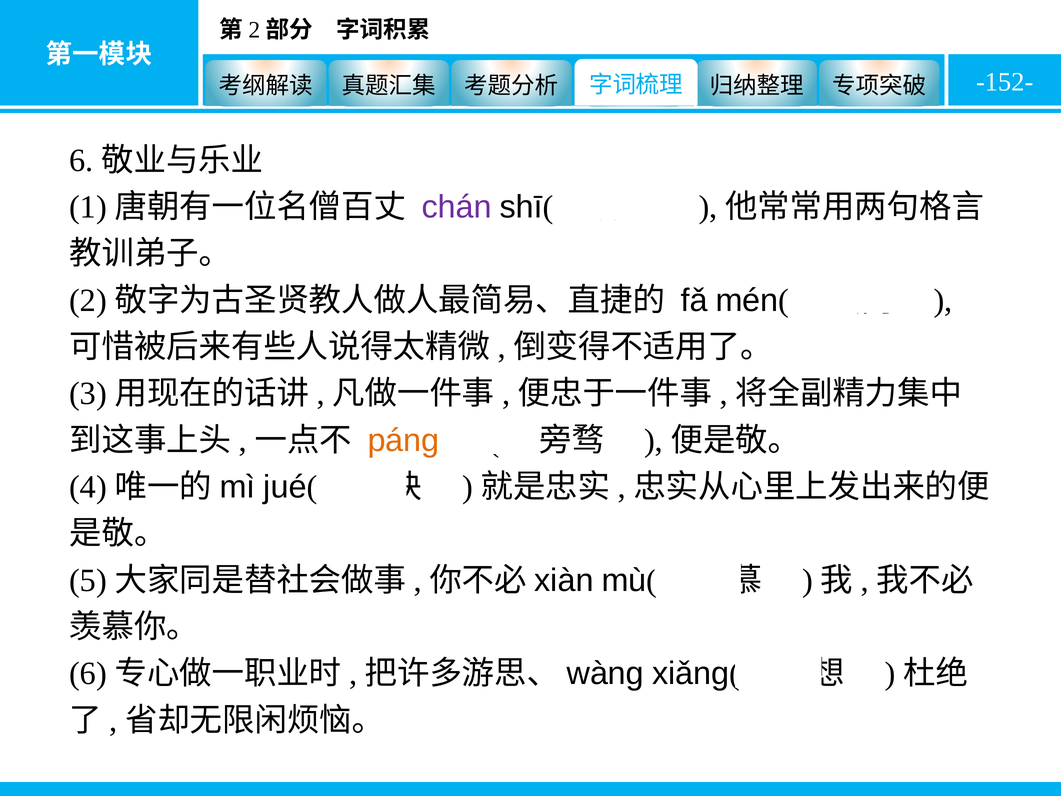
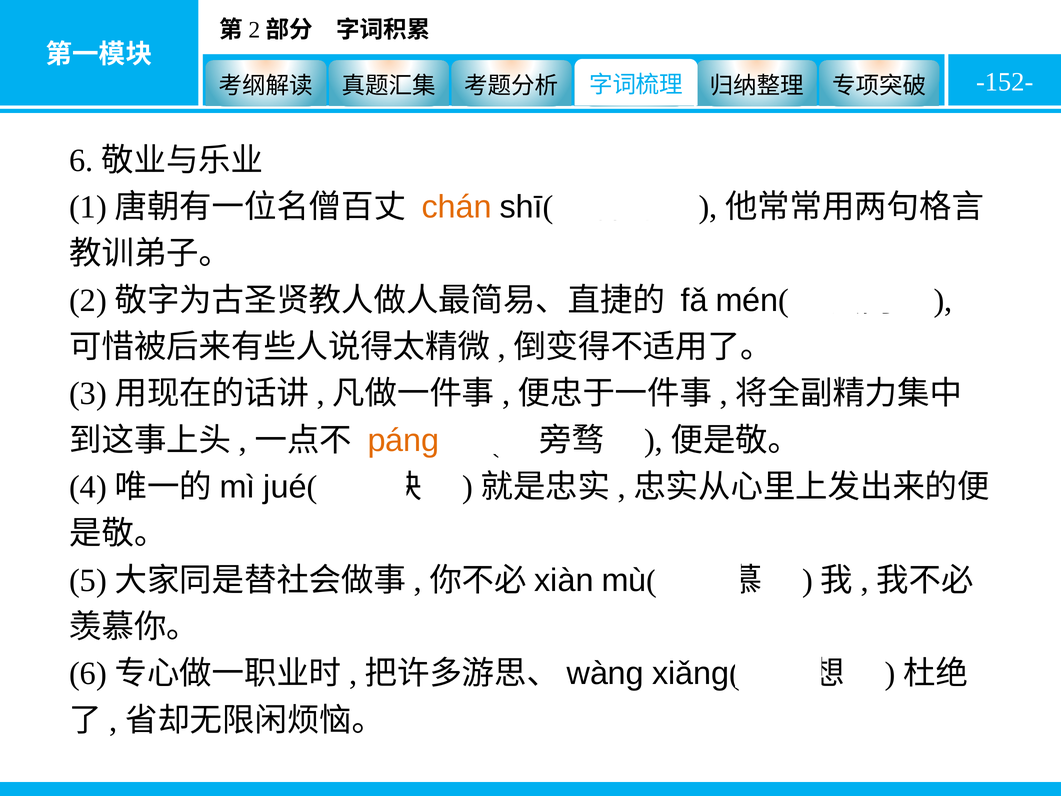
chán colour: purple -> orange
